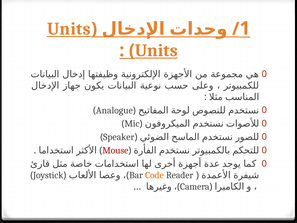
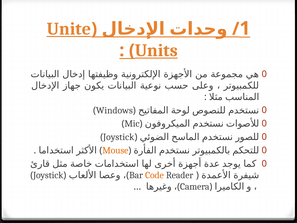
Units at (69, 29): Units -> Unite
Analogue: Analogue -> Windows
Speaker at (119, 137): Speaker -> Joystick
Mouse colour: red -> orange
